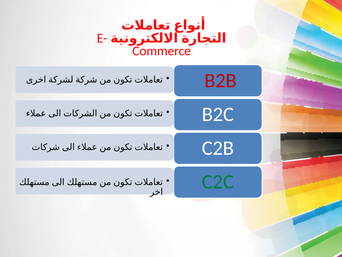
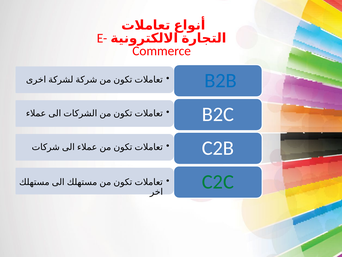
B2B colour: red -> blue
